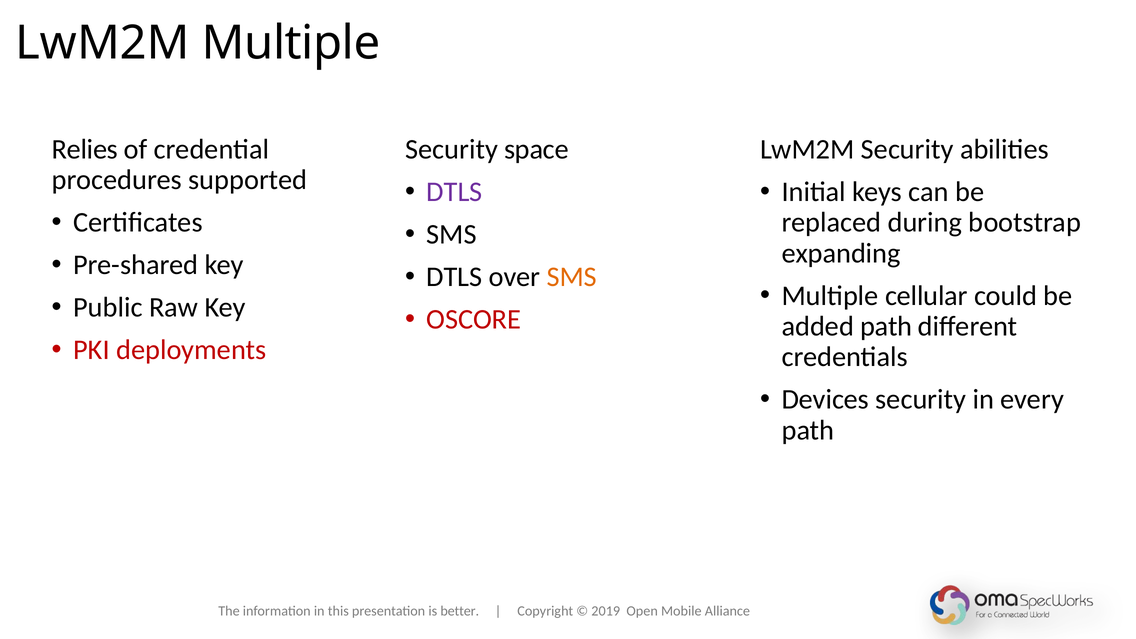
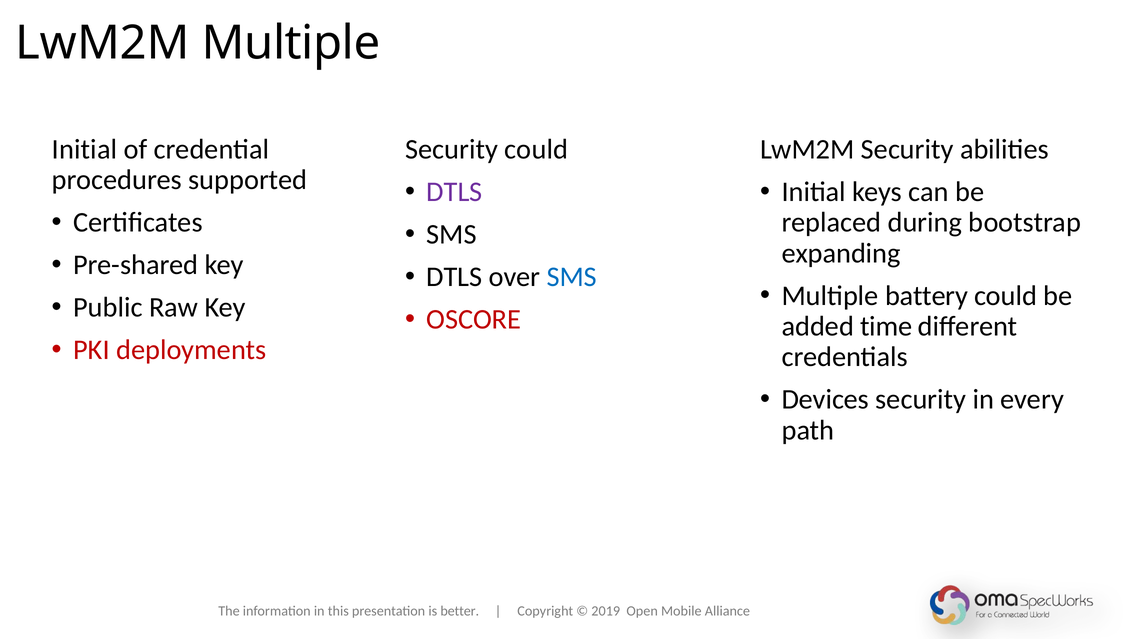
Relies at (85, 149): Relies -> Initial
Security space: space -> could
SMS at (572, 277) colour: orange -> blue
cellular: cellular -> battery
added path: path -> time
